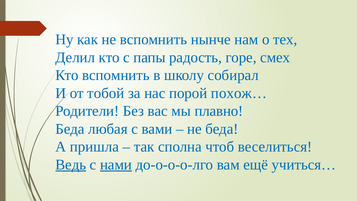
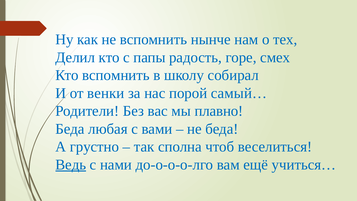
тобой: тобой -> венки
похож…: похож… -> самый…
пришла: пришла -> грустно
нами underline: present -> none
